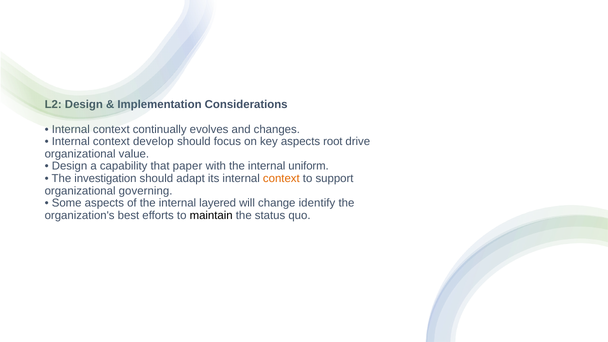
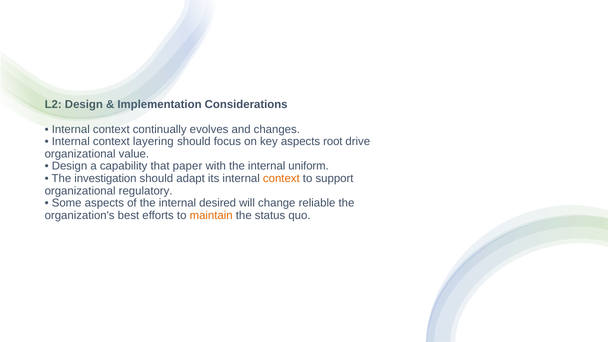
develop: develop -> layering
governing: governing -> regulatory
layered: layered -> desired
identify: identify -> reliable
maintain colour: black -> orange
